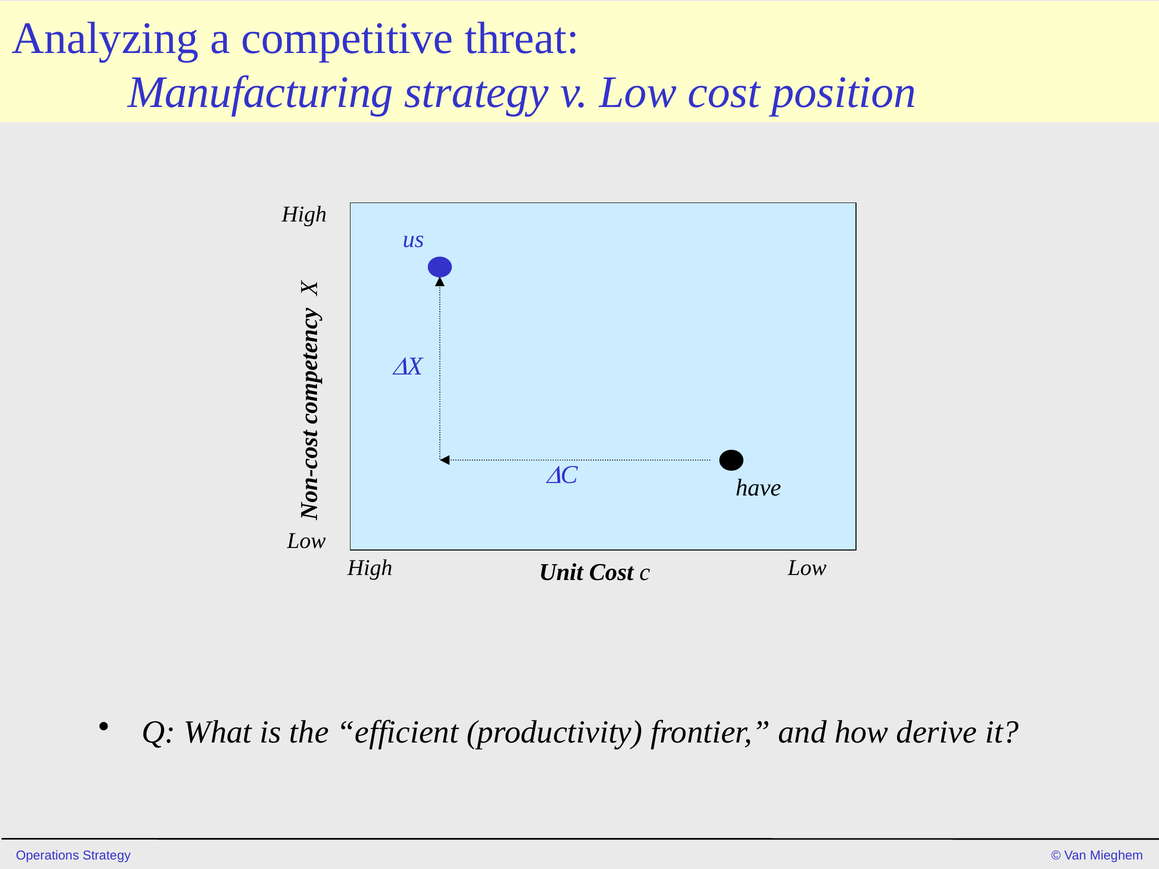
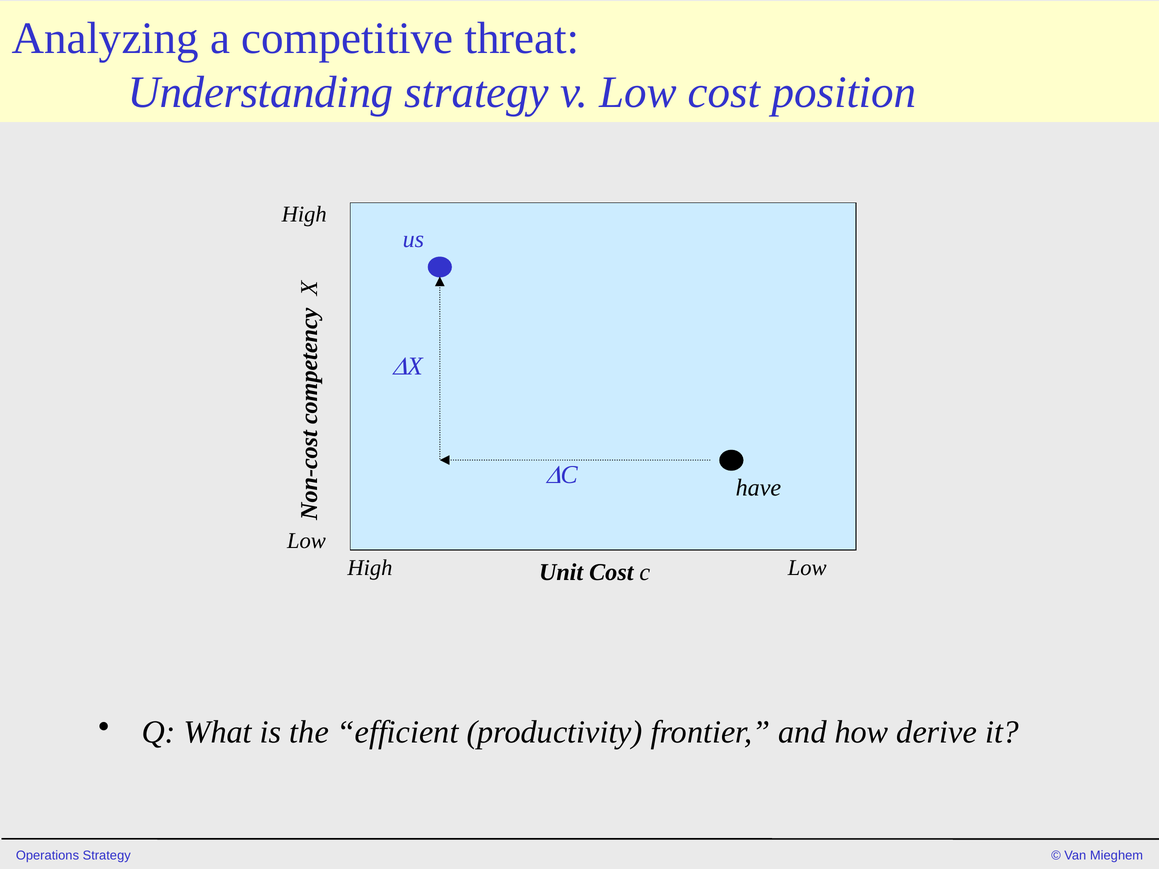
Manufacturing: Manufacturing -> Understanding
